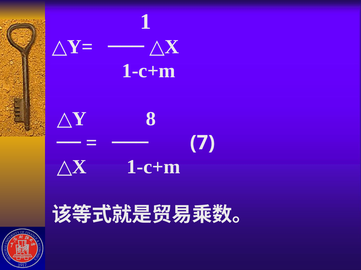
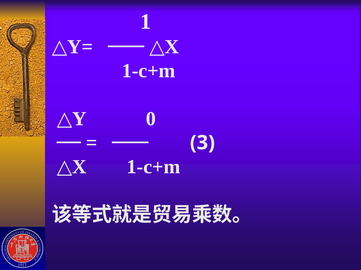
8: 8 -> 0
7: 7 -> 3
